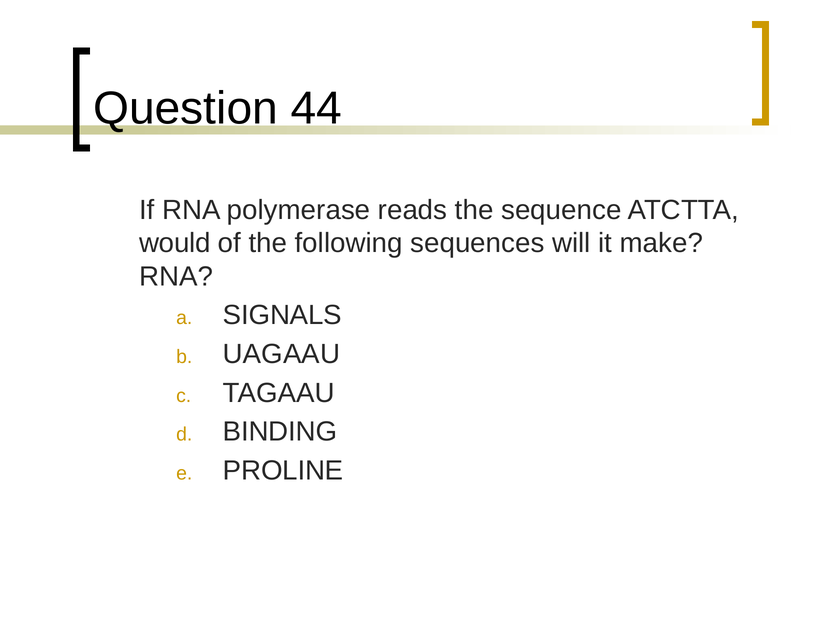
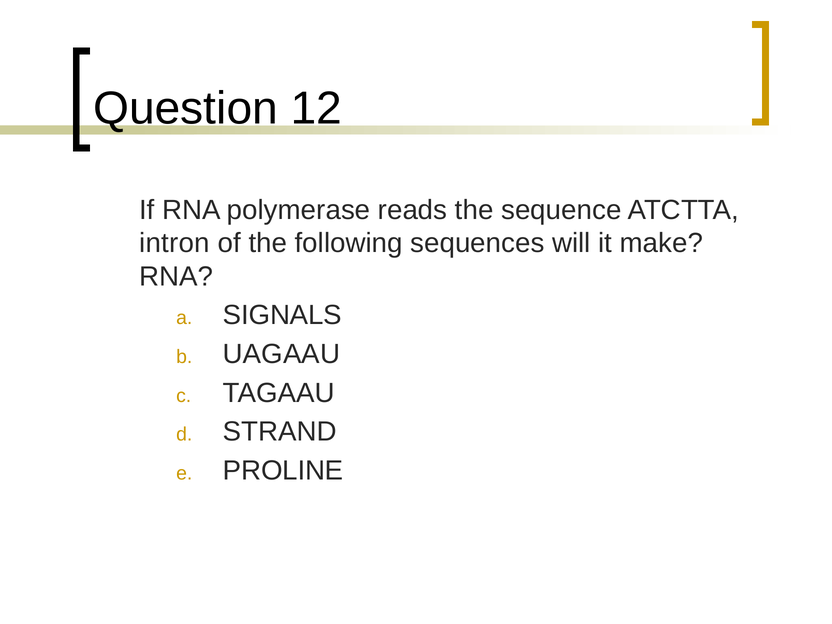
44: 44 -> 12
would: would -> intron
BINDING: BINDING -> STRAND
